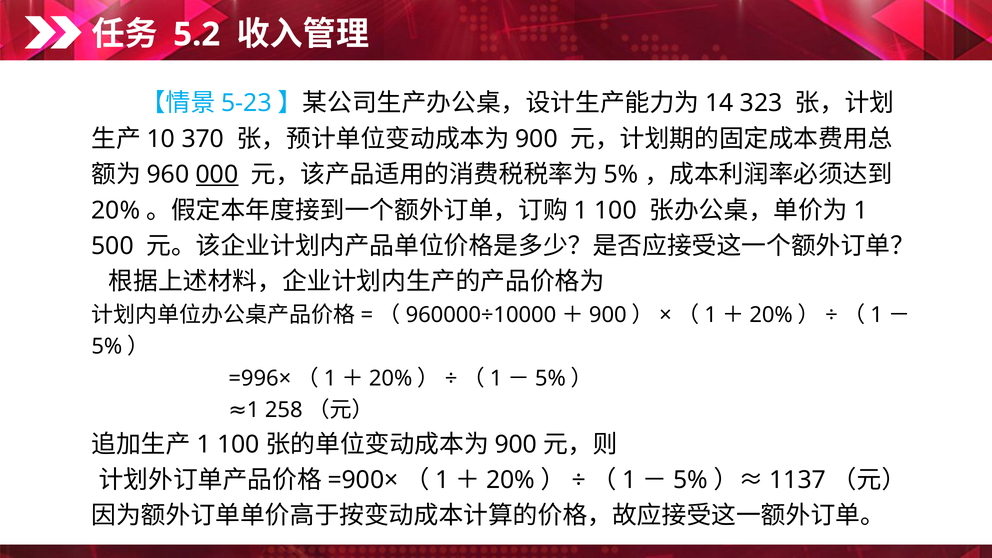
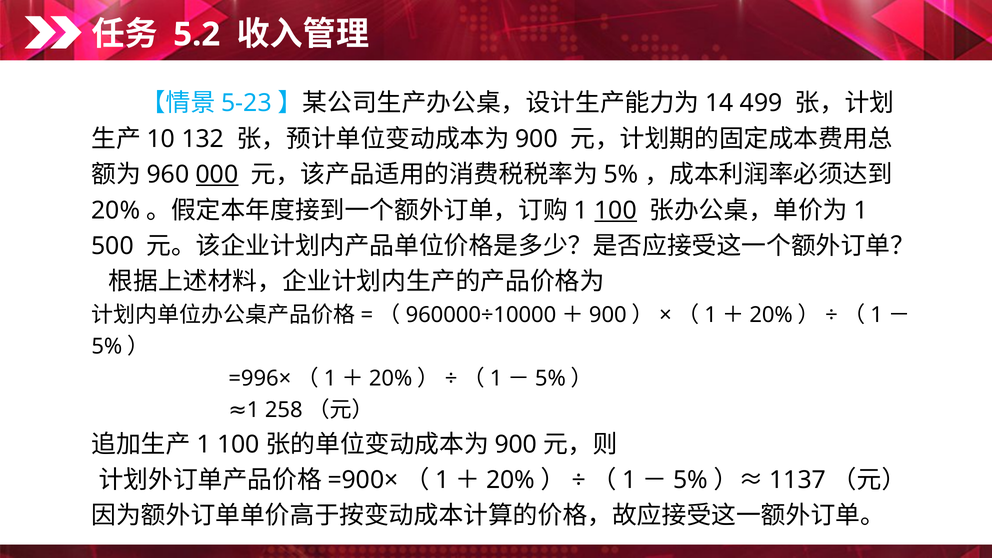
323: 323 -> 499
370: 370 -> 132
100 underline: none -> present
